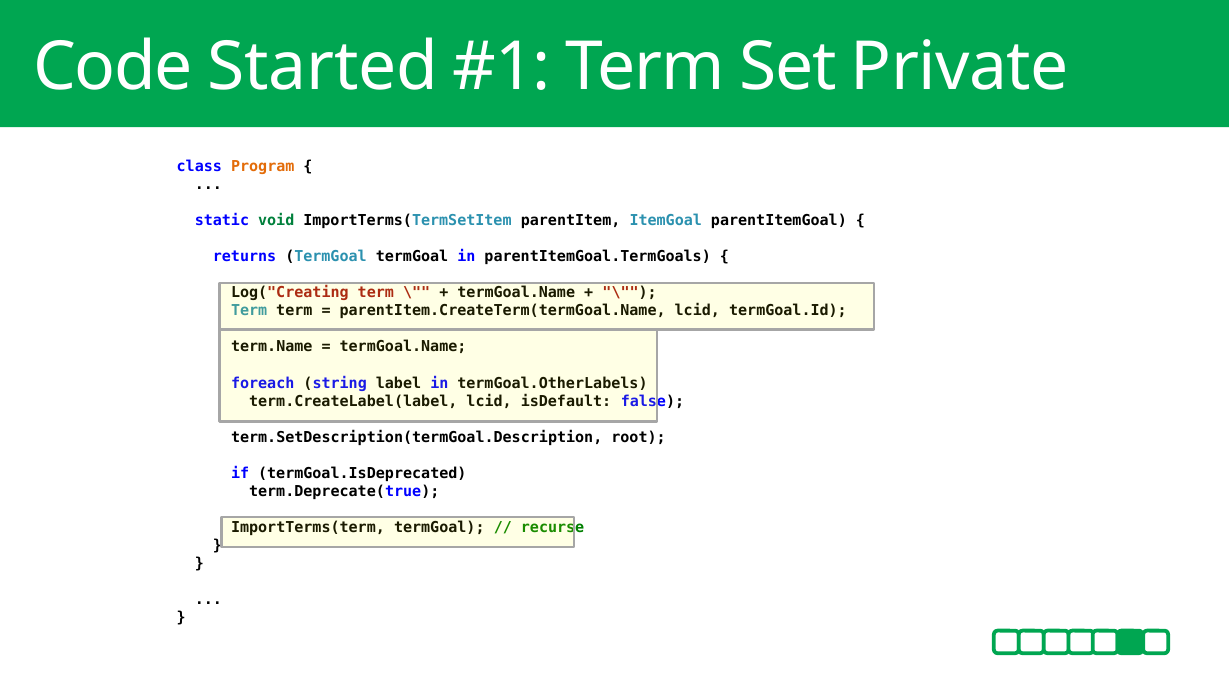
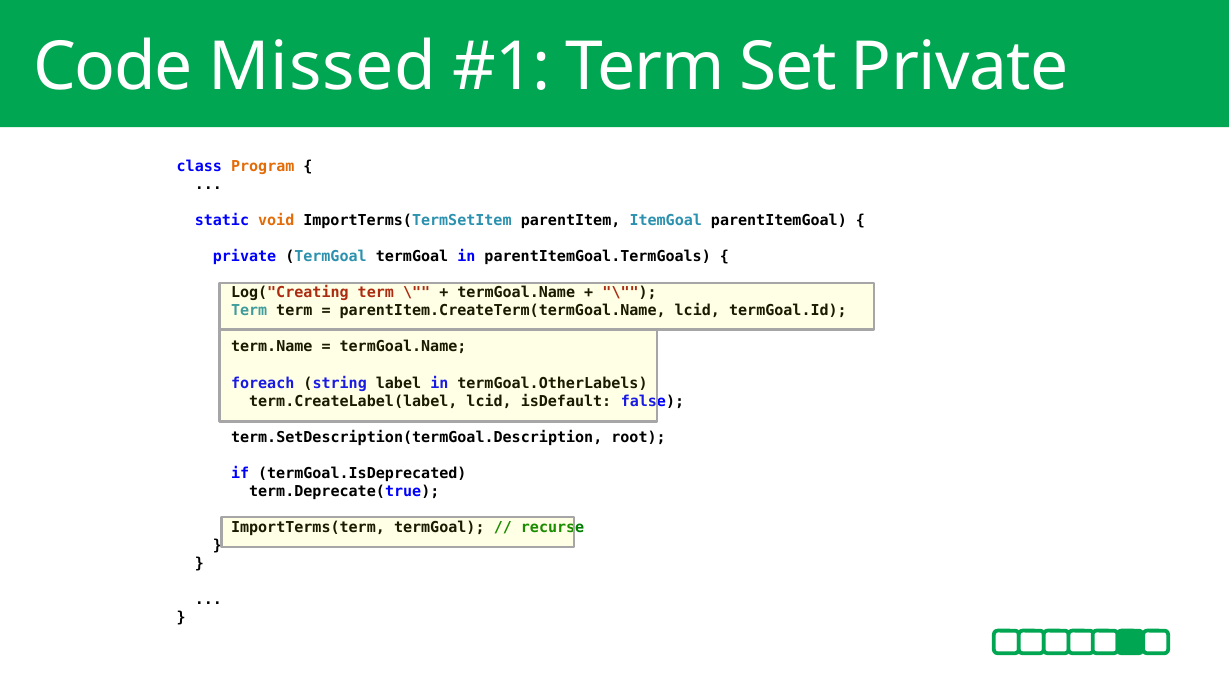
Started: Started -> Missed
void colour: green -> orange
returns at (245, 257): returns -> private
